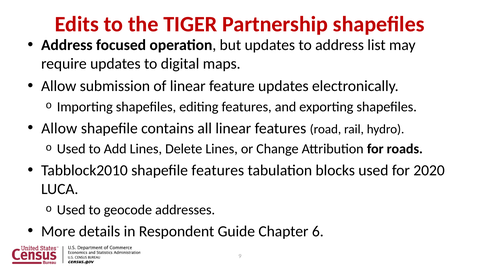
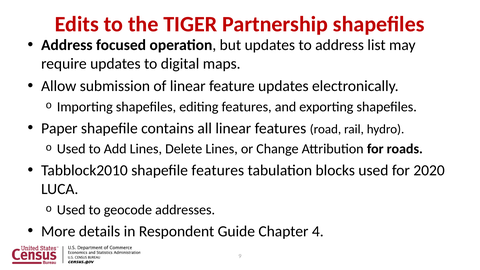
Allow at (59, 128): Allow -> Paper
6: 6 -> 4
